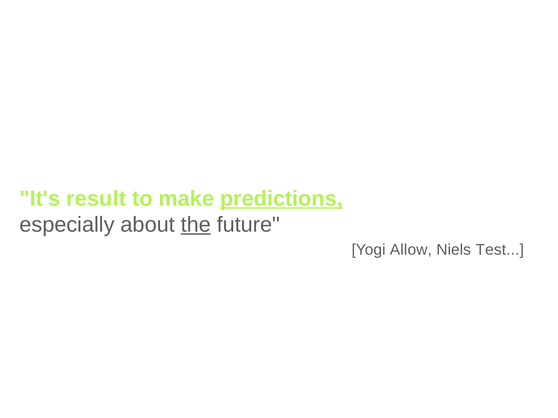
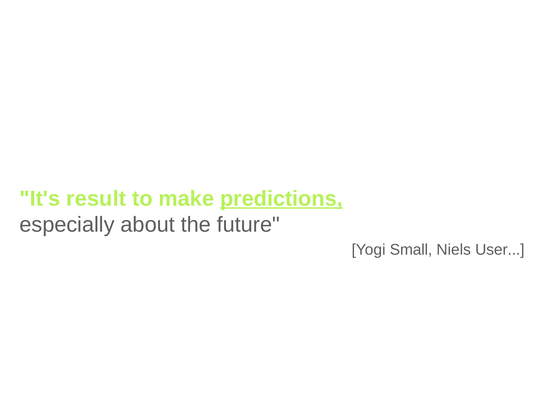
the underline: present -> none
Allow: Allow -> Small
Test: Test -> User
